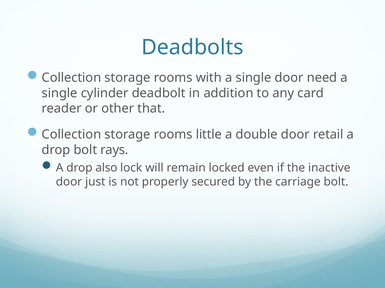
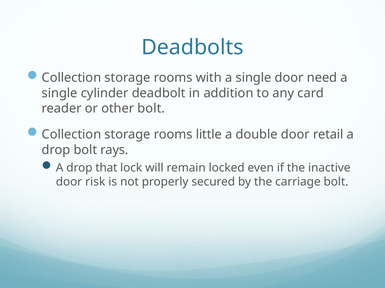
other that: that -> bolt
also: also -> that
just: just -> risk
